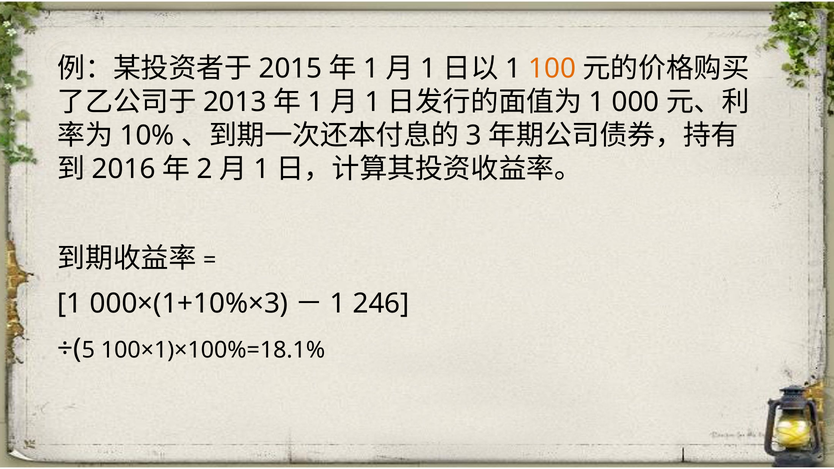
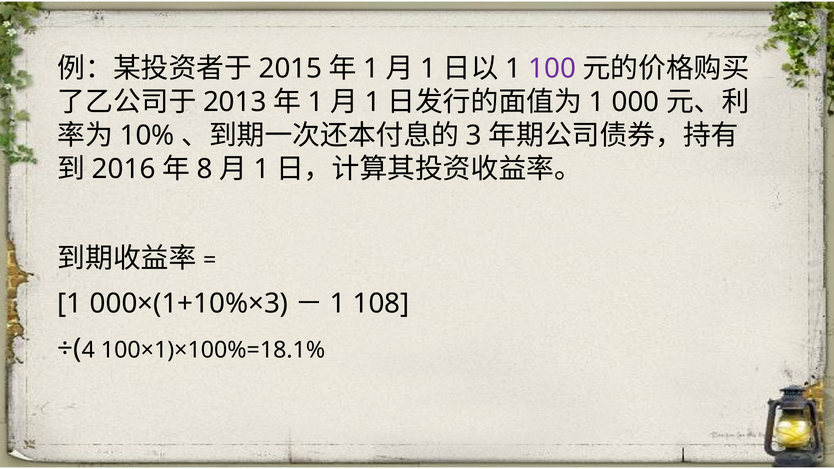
100 colour: orange -> purple
2: 2 -> 8
246: 246 -> 108
5: 5 -> 4
